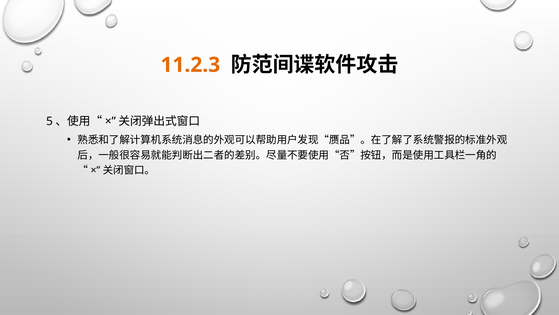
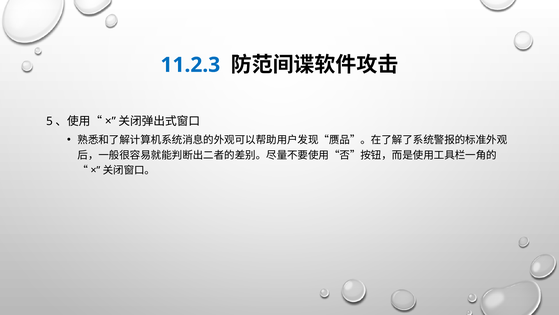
11.2.3 colour: orange -> blue
